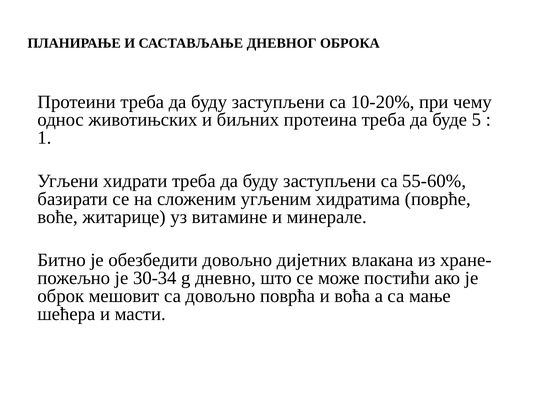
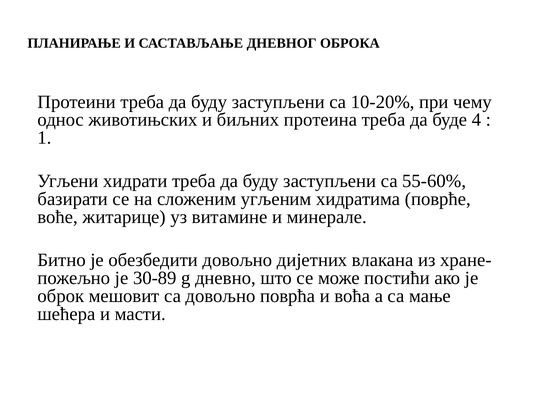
5: 5 -> 4
30-34: 30-34 -> 30-89
